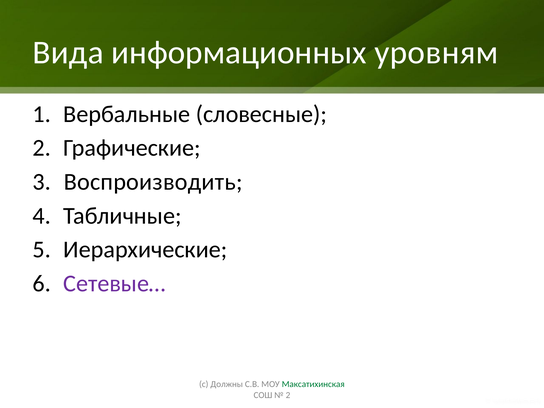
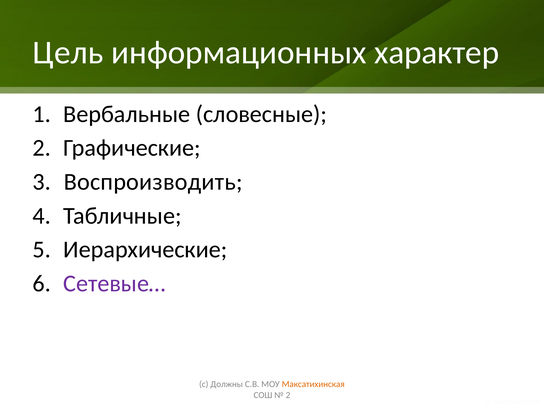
Вида: Вида -> Цель
уровням: уровням -> характер
Максатихинская colour: green -> orange
